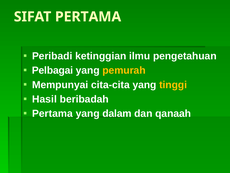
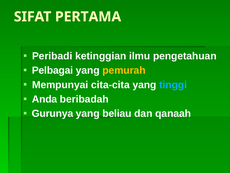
tinggi colour: yellow -> light blue
Hasil: Hasil -> Anda
Pertama at (52, 113): Pertama -> Gurunya
dalam: dalam -> beliau
